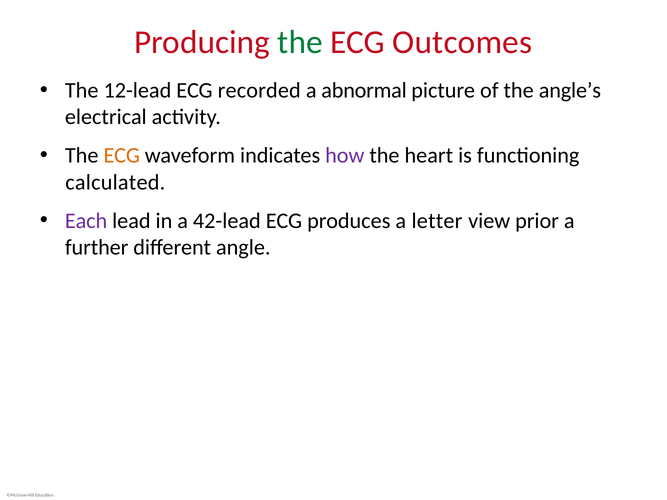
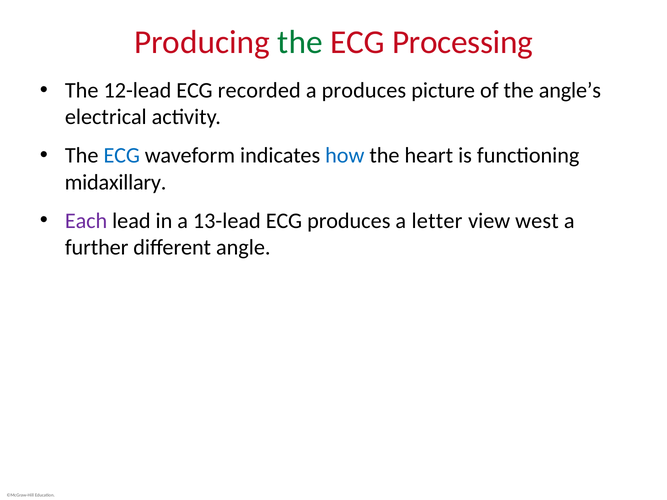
Outcomes: Outcomes -> Processing
a abnormal: abnormal -> produces
ECG at (122, 156) colour: orange -> blue
how colour: purple -> blue
calculated: calculated -> midaxillary
42-lead: 42-lead -> 13-lead
prior: prior -> west
